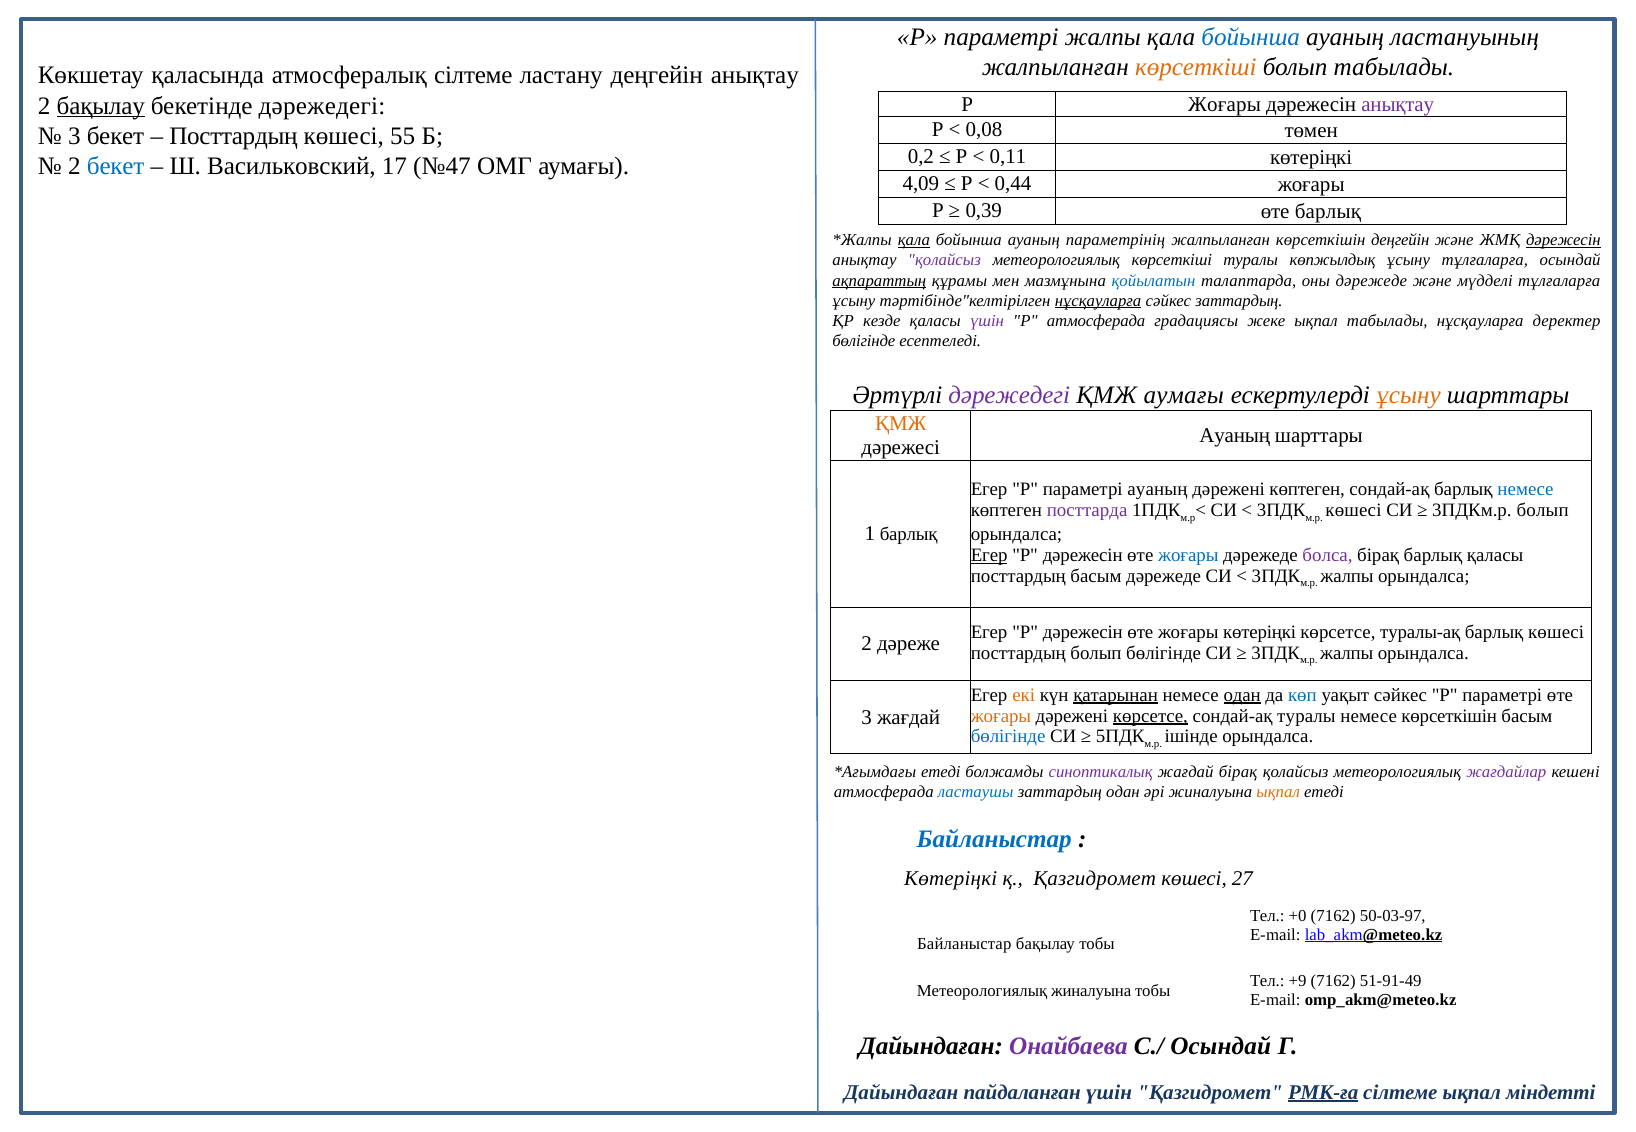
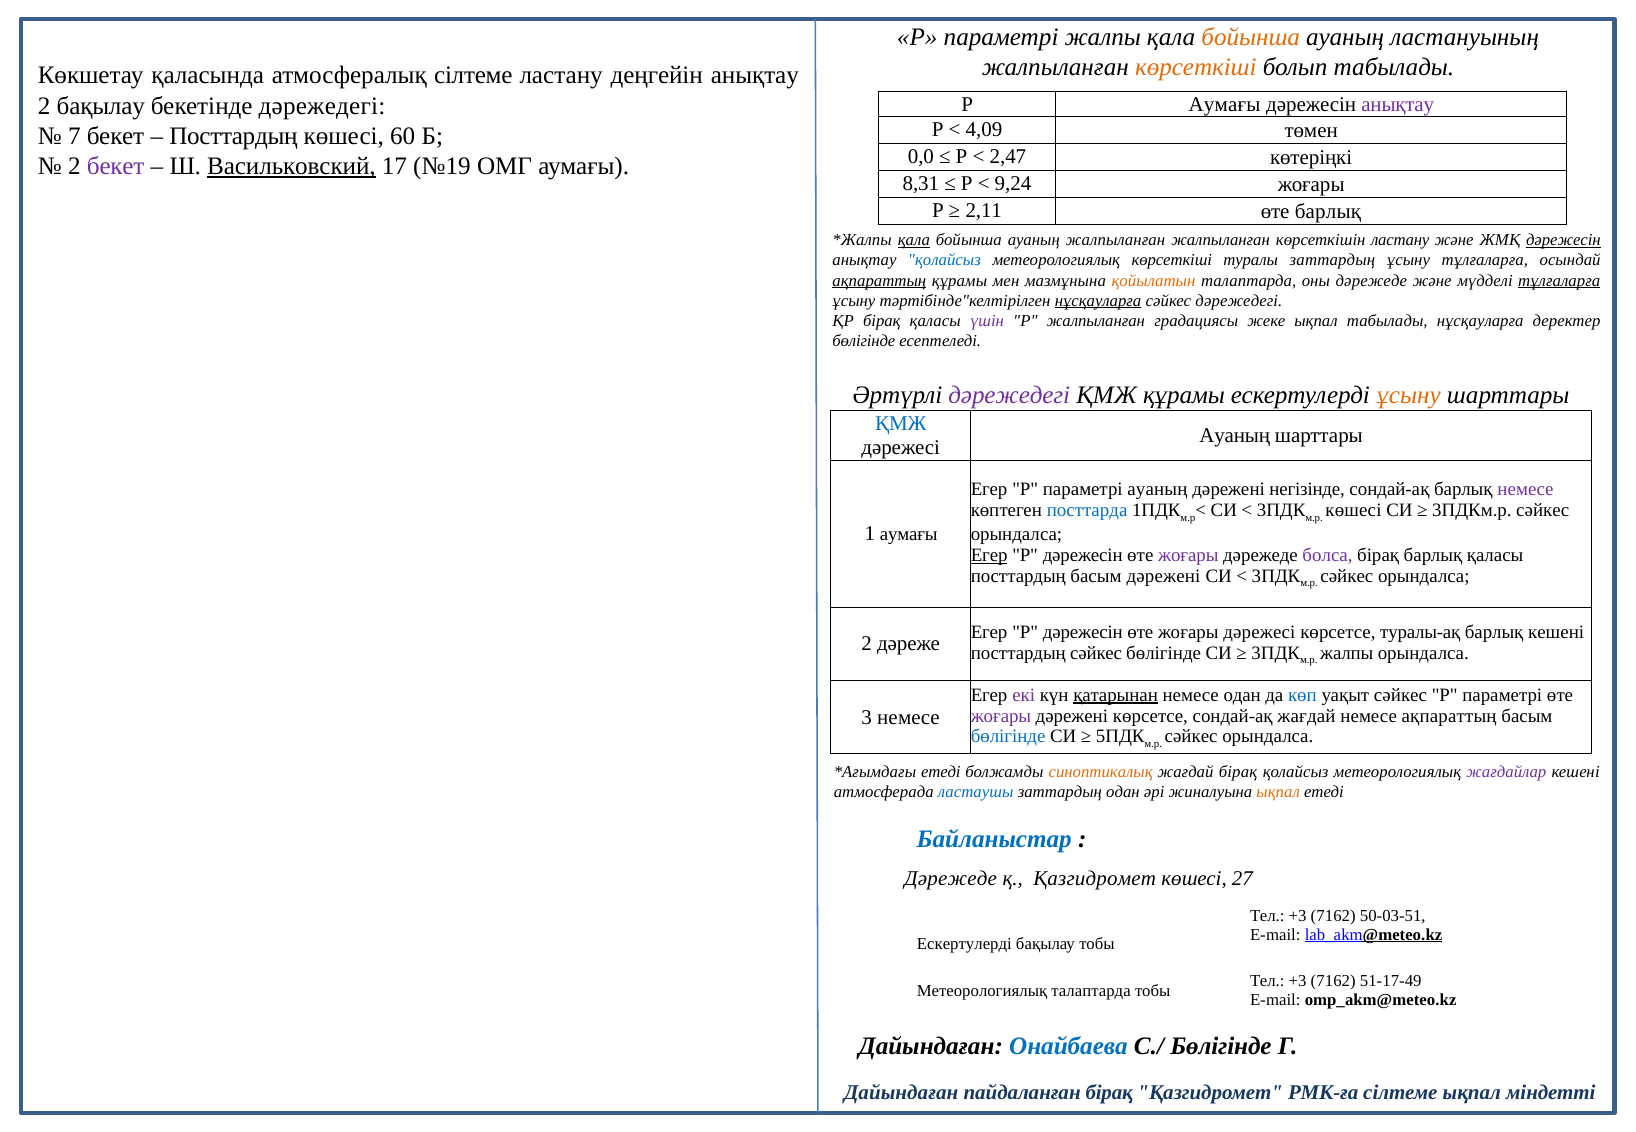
бойынша at (1251, 37) colour: blue -> orange
бақылау at (101, 106) underline: present -> none
Р Жоғары: Жоғары -> Аумағы
0,08: 0,08 -> 4,09
3 at (74, 136): 3 -> 7
55: 55 -> 60
0,2: 0,2 -> 0,0
0,11: 0,11 -> 2,47
бекет at (116, 166) colour: blue -> purple
Васильковский underline: none -> present
№47: №47 -> №19
4,09: 4,09 -> 8,31
0,44: 0,44 -> 9,24
0,39: 0,39 -> 2,11
ауаның параметрінің: параметрінің -> жалпыланған
көрсеткішін деңгейін: деңгейін -> ластану
қолайсыз at (944, 261) colour: purple -> blue
туралы көпжылдық: көпжылдық -> заттардың
қойылатын colour: blue -> orange
тұлғаларға at (1559, 281) underline: none -> present
сәйкес заттардың: заттардың -> дәрежедегі
ҚР кезде: кезде -> бірақ
Р атмосферада: атмосферада -> жалпыланған
ҚМЖ аумағы: аумағы -> құрамы
ҚМЖ at (901, 424) colour: orange -> blue
дәрежені көптеген: көптеген -> негізінде
немесе at (1525, 490) colour: blue -> purple
посттарда colour: purple -> blue
3ПДКм.р болып: болып -> сәйкес
1 барлық: барлық -> аумағы
жоғары at (1188, 555) colour: blue -> purple
басым дәрежеде: дәрежеде -> дәрежені
жалпы at (1347, 576): жалпы -> сәйкес
жоғары көтеріңкі: көтеріңкі -> дәрежесі
барлық көшесі: көшесі -> кешені
посттардың болып: болып -> сәйкес
екі colour: orange -> purple
одан at (1242, 695) underline: present -> none
жоғары at (1001, 716) colour: orange -> purple
көрсетсе at (1150, 716) underline: present -> none
сондай-ақ туралы: туралы -> жағдай
немесе көрсеткішін: көрсеткішін -> ақпараттың
3 жағдай: жағдай -> немесе
ішінде at (1191, 737): ішінде -> сәйкес
синоптикалық colour: purple -> orange
Көтеріңкі at (951, 879): Көтеріңкі -> Дәрежеде
+0 at (1298, 916): +0 -> +3
50-03-97: 50-03-97 -> 50-03-51
Байланыстар at (964, 944): Байланыстар -> Ескертулерді
+9 at (1298, 982): +9 -> +3
51-91-49: 51-91-49 -> 51-17-49
Метеорологиялық жиналуына: жиналуына -> талаптарда
Онайбаева colour: purple -> blue
С./ Осындай: Осындай -> Бөлігінде
пайдаланған үшін: үшін -> бірақ
РМК-ға underline: present -> none
